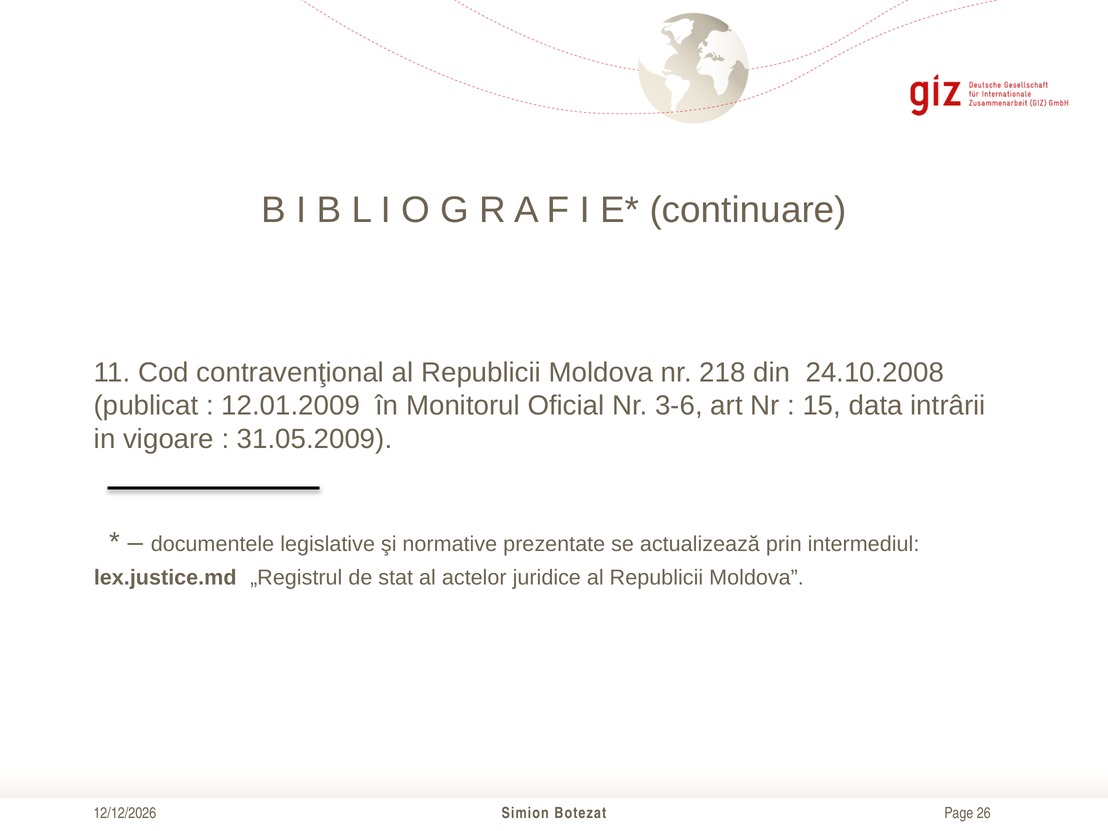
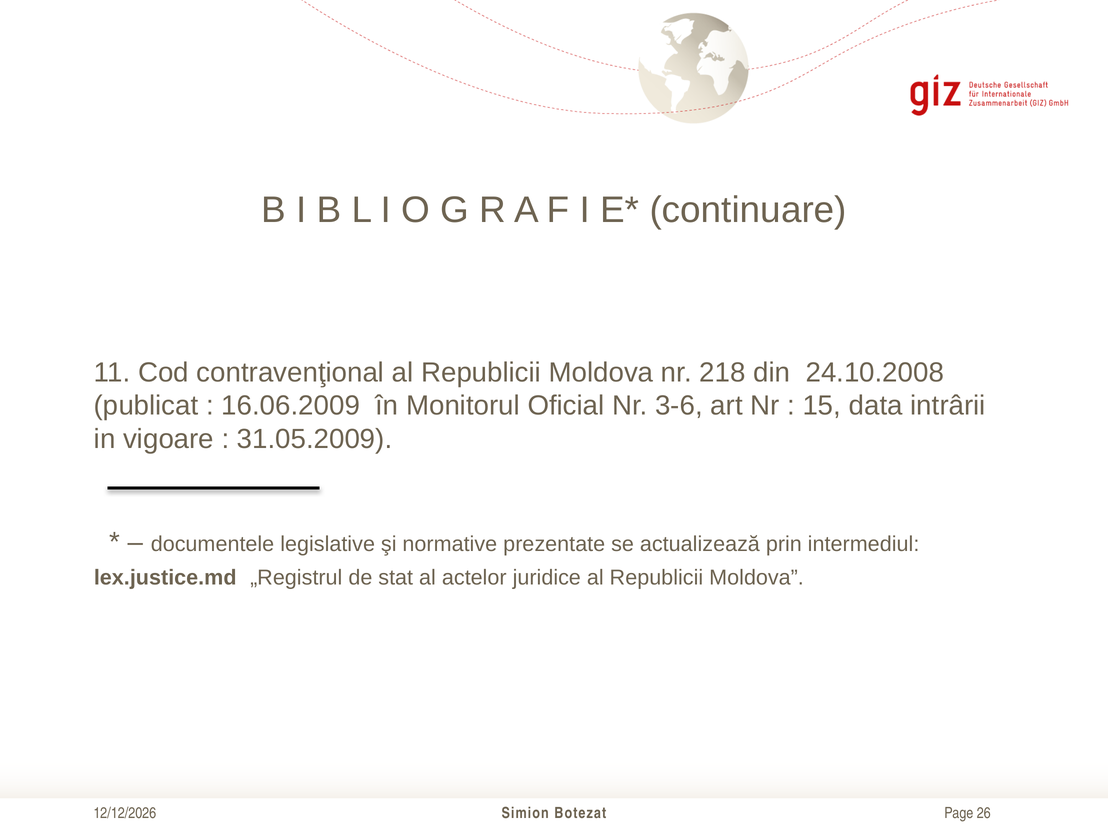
12.01.2009: 12.01.2009 -> 16.06.2009
